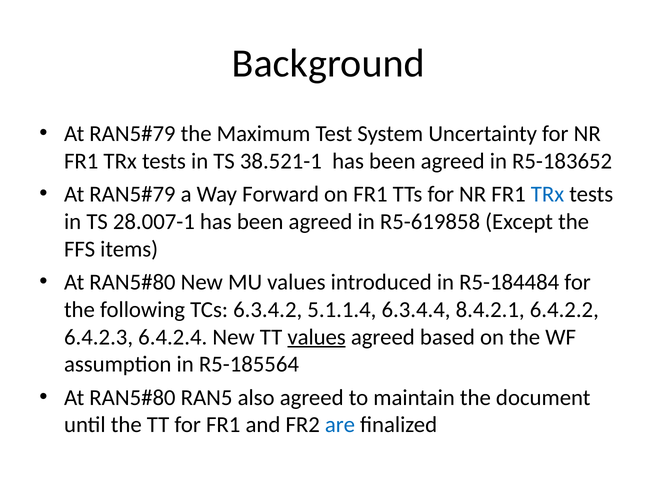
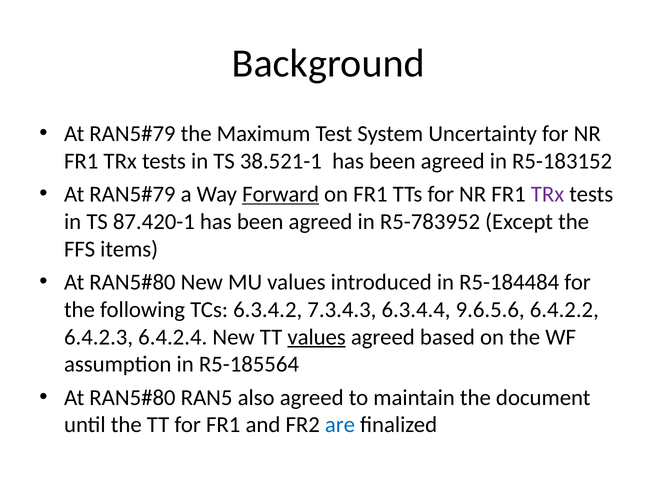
R5-183652: R5-183652 -> R5-183152
Forward underline: none -> present
TRx at (547, 194) colour: blue -> purple
28.007-1: 28.007-1 -> 87.420-1
R5-619858: R5-619858 -> R5-783952
5.1.1.4: 5.1.1.4 -> 7.3.4.3
8.4.2.1: 8.4.2.1 -> 9.6.5.6
